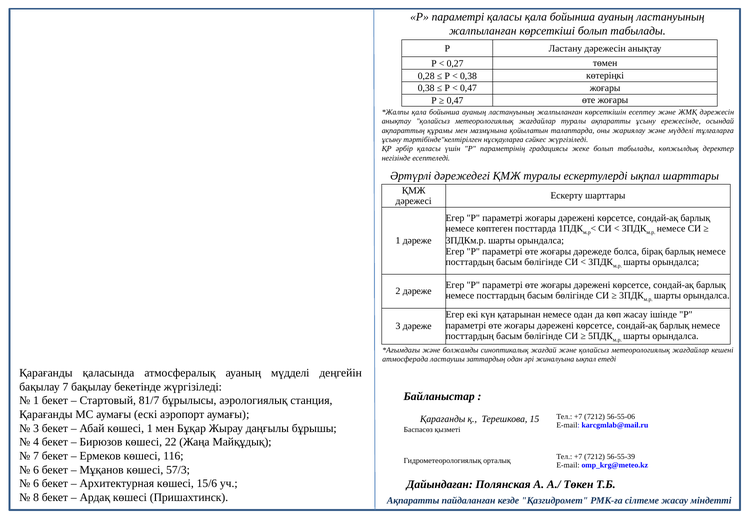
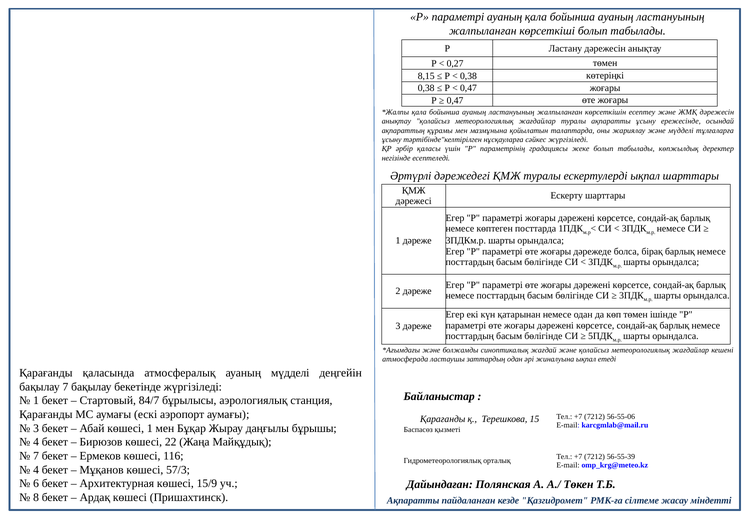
параметрі қаласы: қаласы -> ауаның
0,28: 0,28 -> 8,15
көп жасау: жасау -> төмен
81/7: 81/7 -> 84/7
6 at (36, 470): 6 -> 4
15/6: 15/6 -> 15/9
